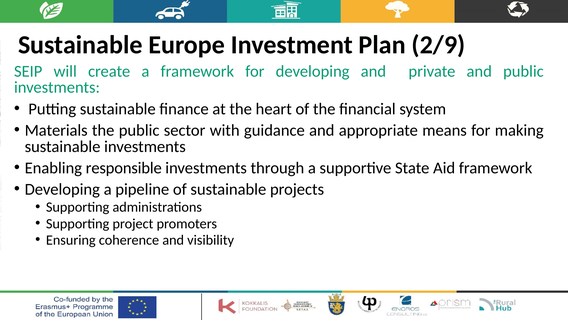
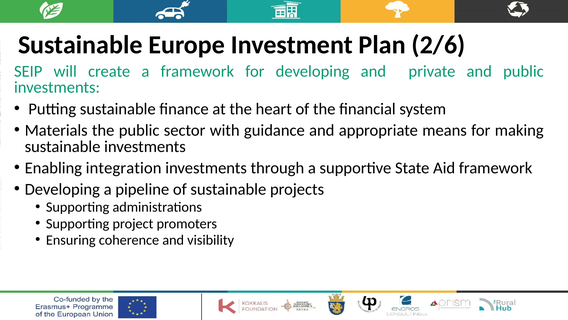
2/9: 2/9 -> 2/6
responsible: responsible -> integration
